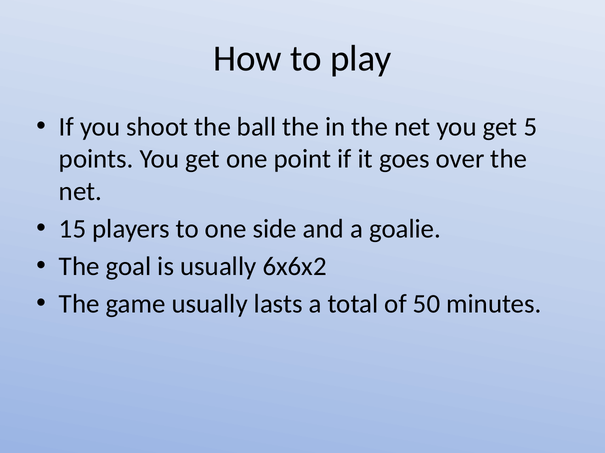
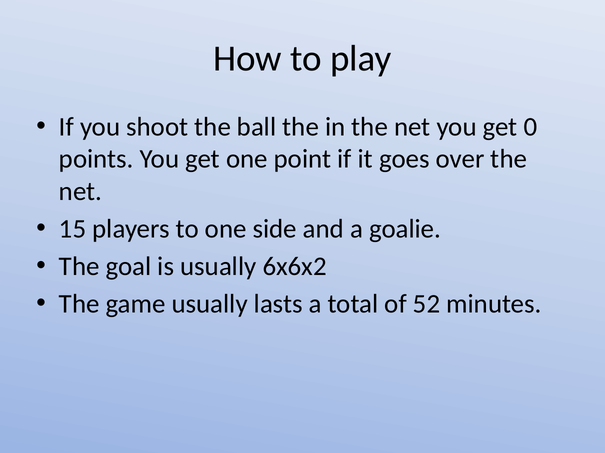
5: 5 -> 0
50: 50 -> 52
